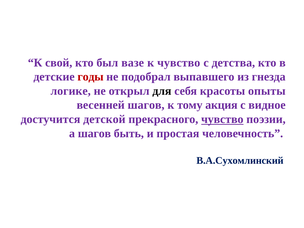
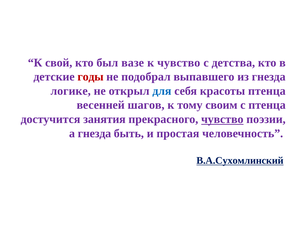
для colour: black -> blue
красоты опыты: опыты -> птенца
акция: акция -> своим
с видное: видное -> птенца
детской: детской -> занятия
а шагов: шагов -> гнезда
В.А.Сухомлинский underline: none -> present
